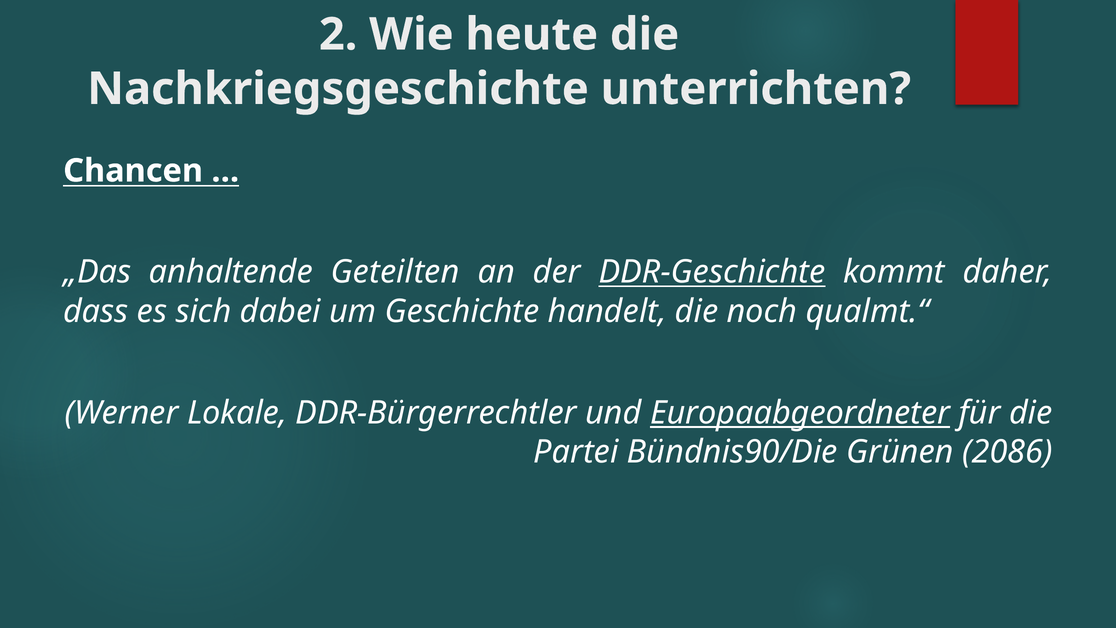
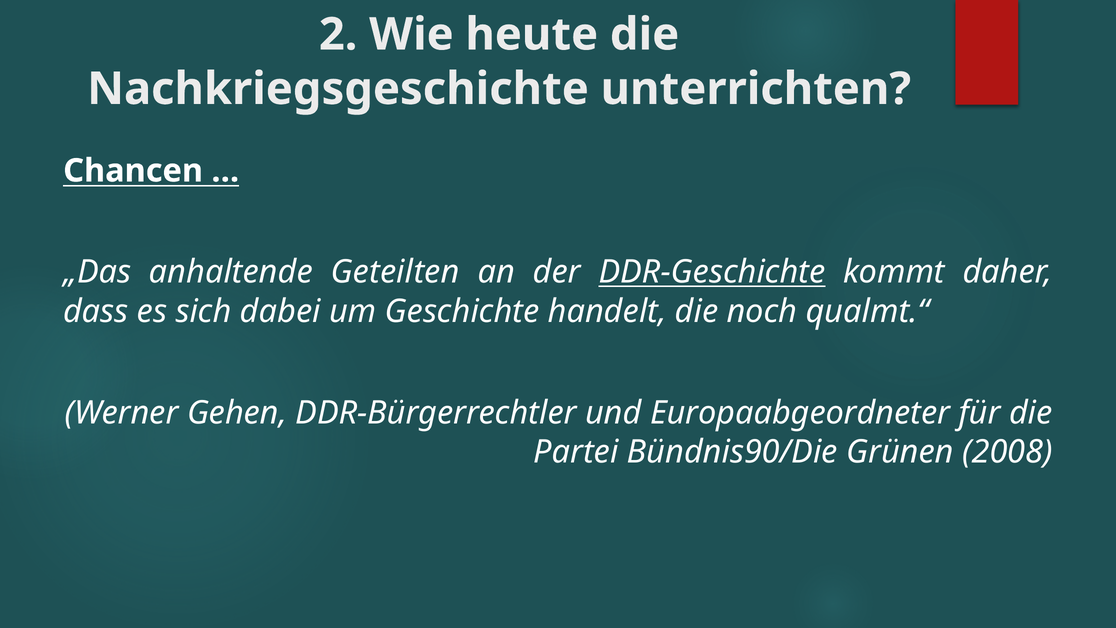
Lokale: Lokale -> Gehen
Europaabgeordneter underline: present -> none
2086: 2086 -> 2008
